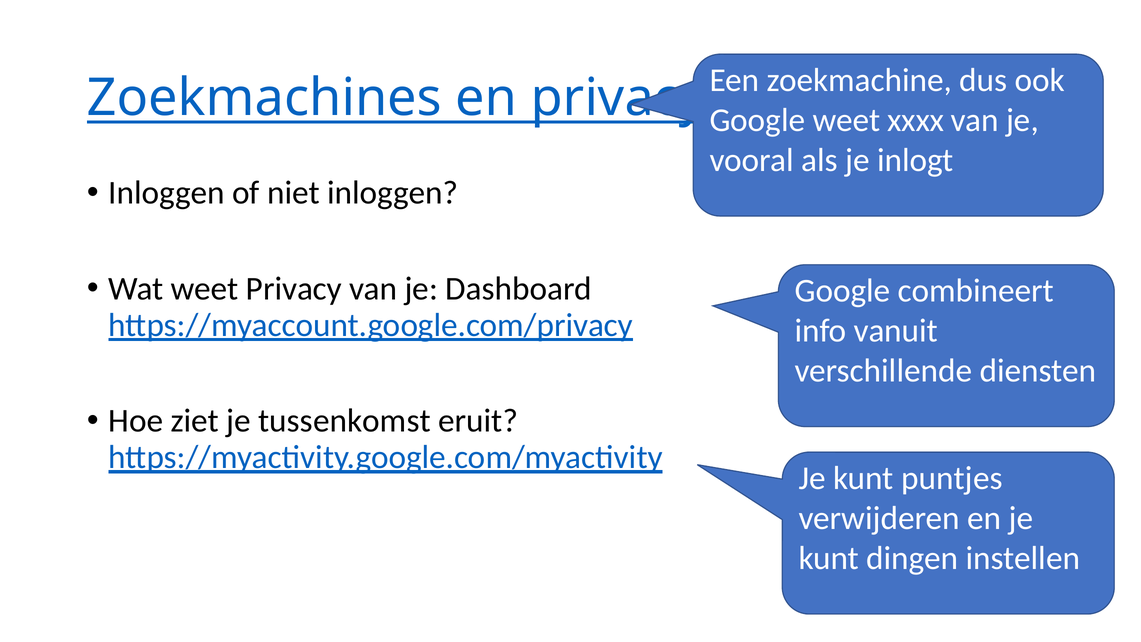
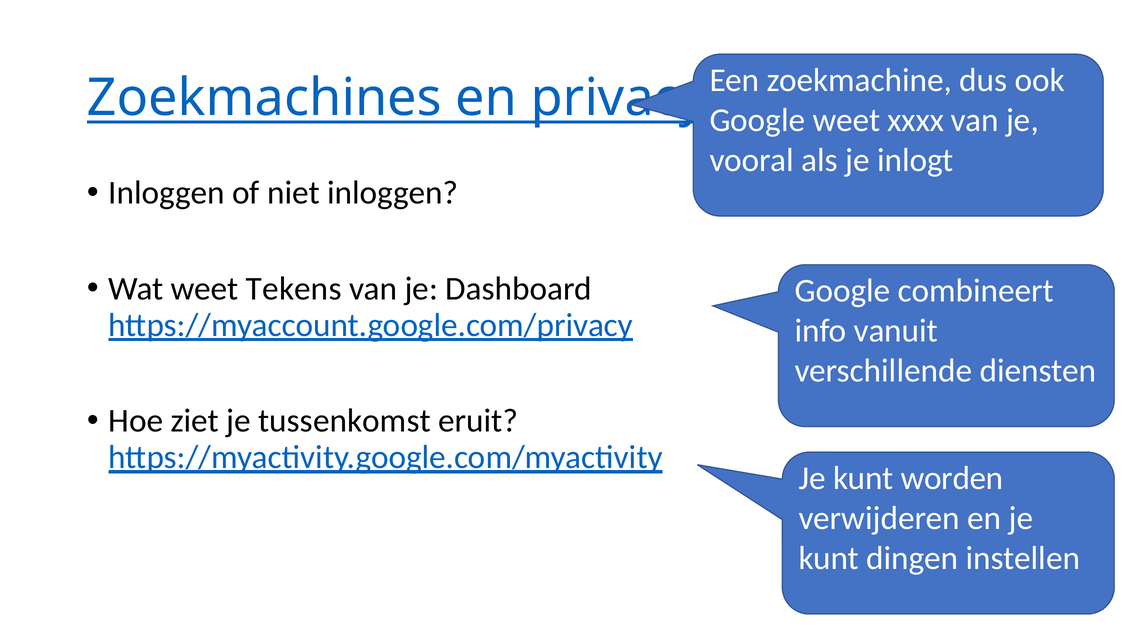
weet Privacy: Privacy -> Tekens
puntjes: puntjes -> worden
